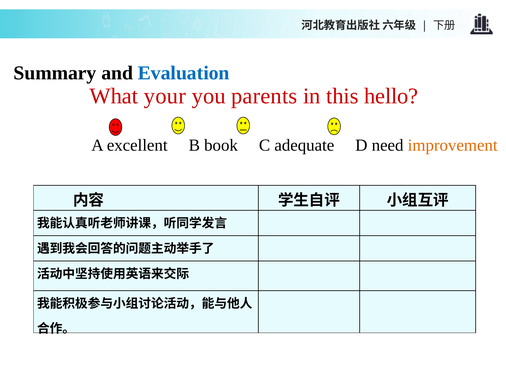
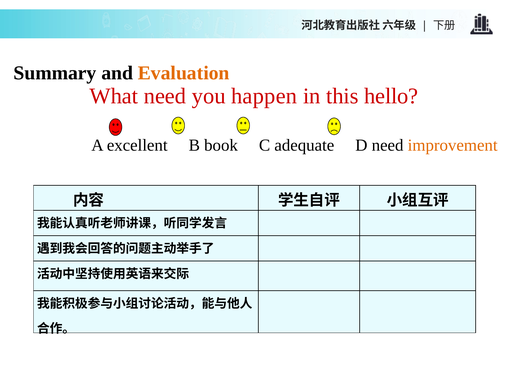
Evaluation colour: blue -> orange
What your: your -> need
parents: parents -> happen
